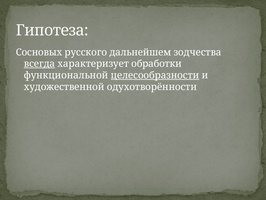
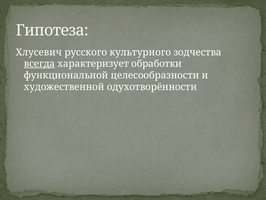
Сосновых: Сосновых -> Хлусевич
дальнейшем: дальнейшем -> культурного
целесообразности underline: present -> none
